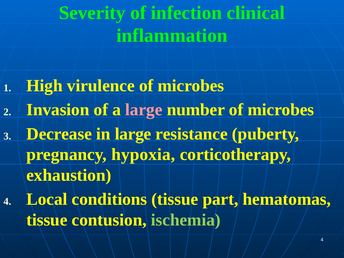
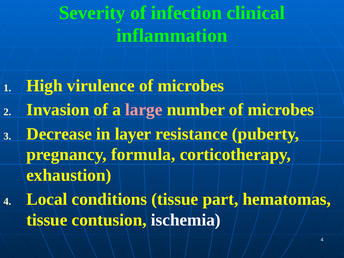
in large: large -> layer
hypoxia: hypoxia -> formula
ischemia colour: light green -> white
